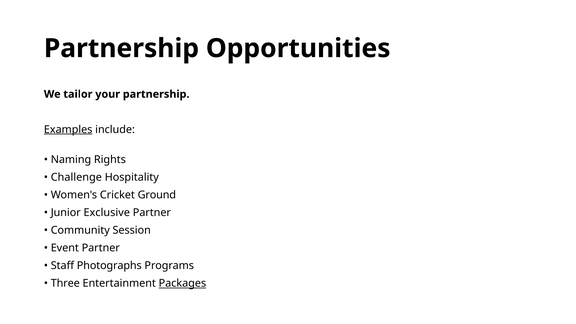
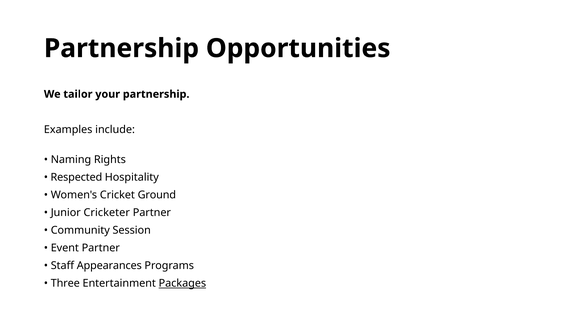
Examples underline: present -> none
Challenge: Challenge -> Respected
Exclusive: Exclusive -> Cricketer
Photographs: Photographs -> Appearances
